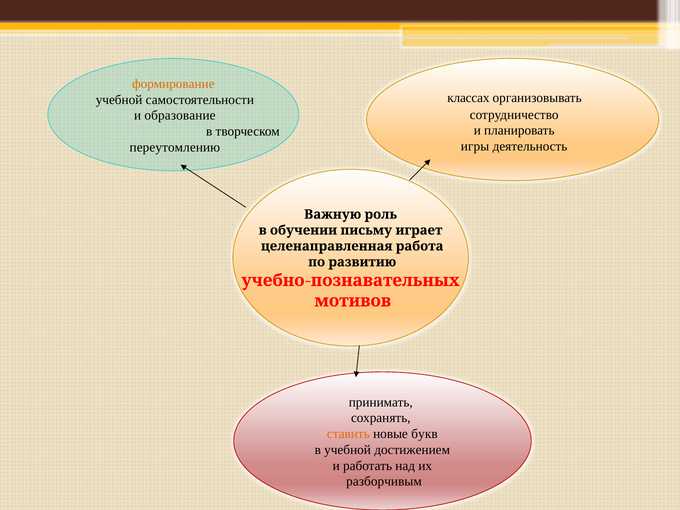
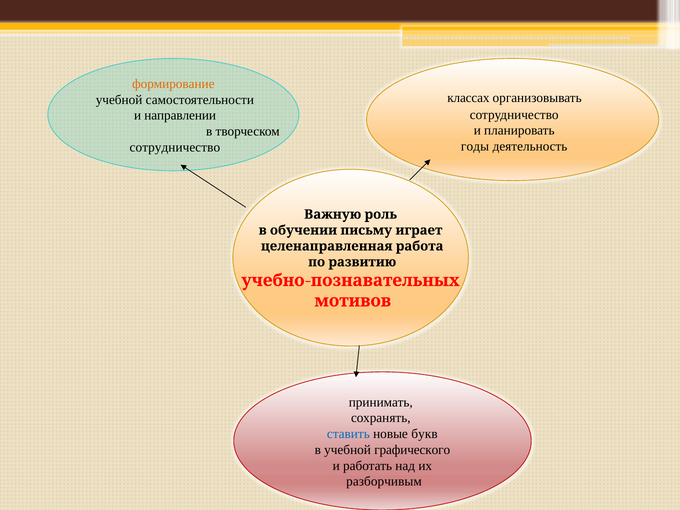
образование: образование -> направлении
игры: игры -> годы
переутомлению at (175, 147): переутомлению -> сотрудничество
ставить colour: orange -> blue
достижением: достижением -> графического
